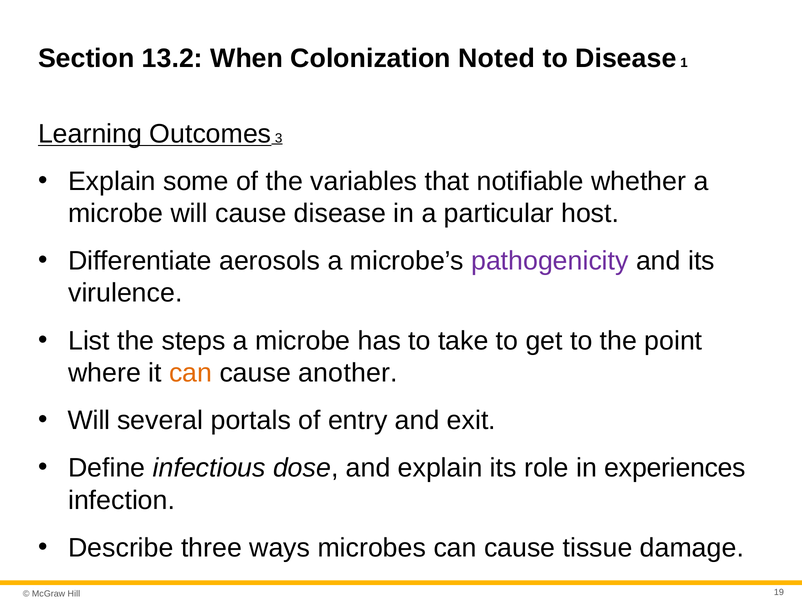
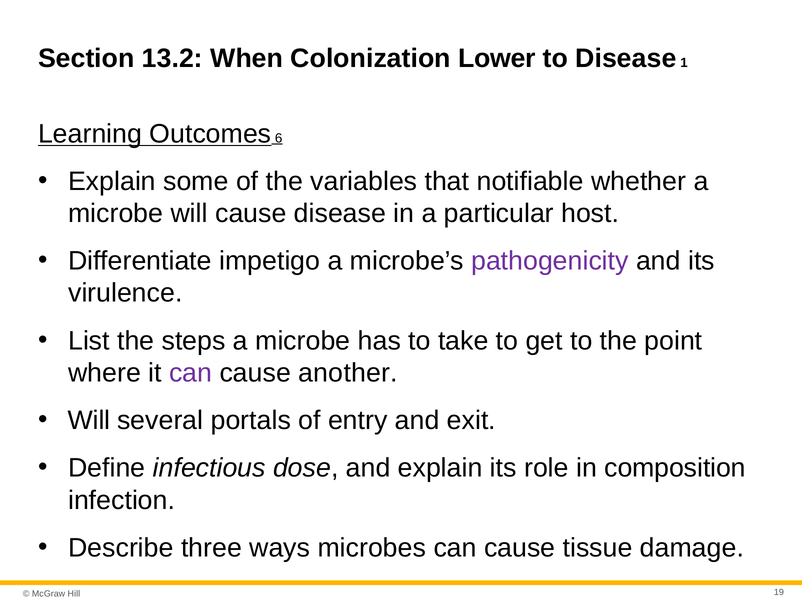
Noted: Noted -> Lower
3: 3 -> 6
aerosols: aerosols -> impetigo
can at (191, 373) colour: orange -> purple
experiences: experiences -> composition
